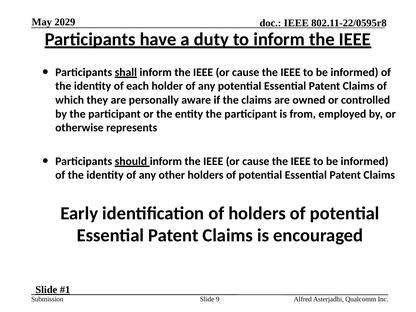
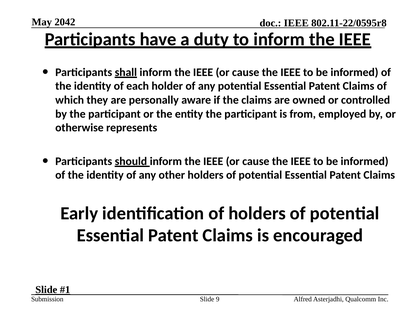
2029: 2029 -> 2042
